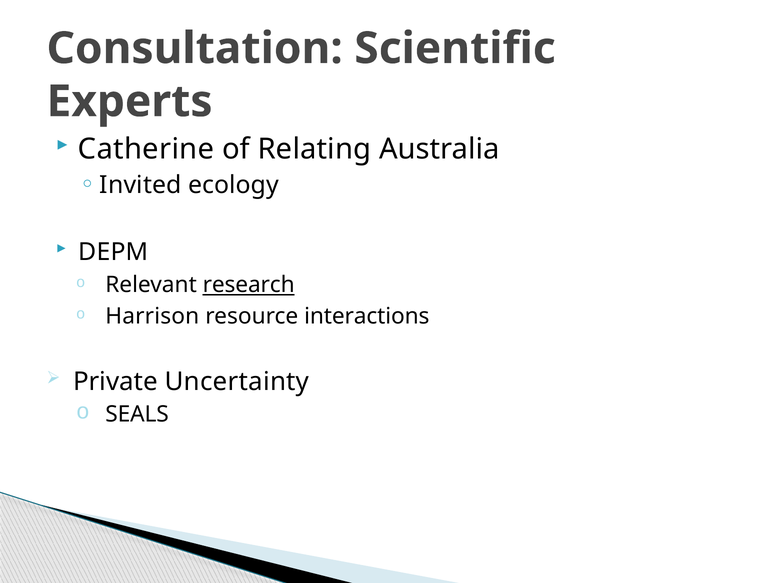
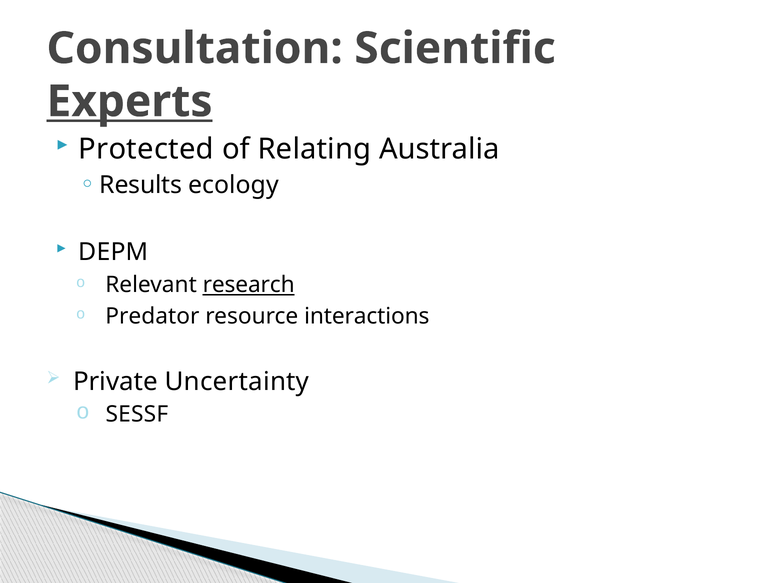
Experts underline: none -> present
Catherine: Catherine -> Protected
Invited: Invited -> Results
Harrison: Harrison -> Predator
SEALS: SEALS -> SESSF
